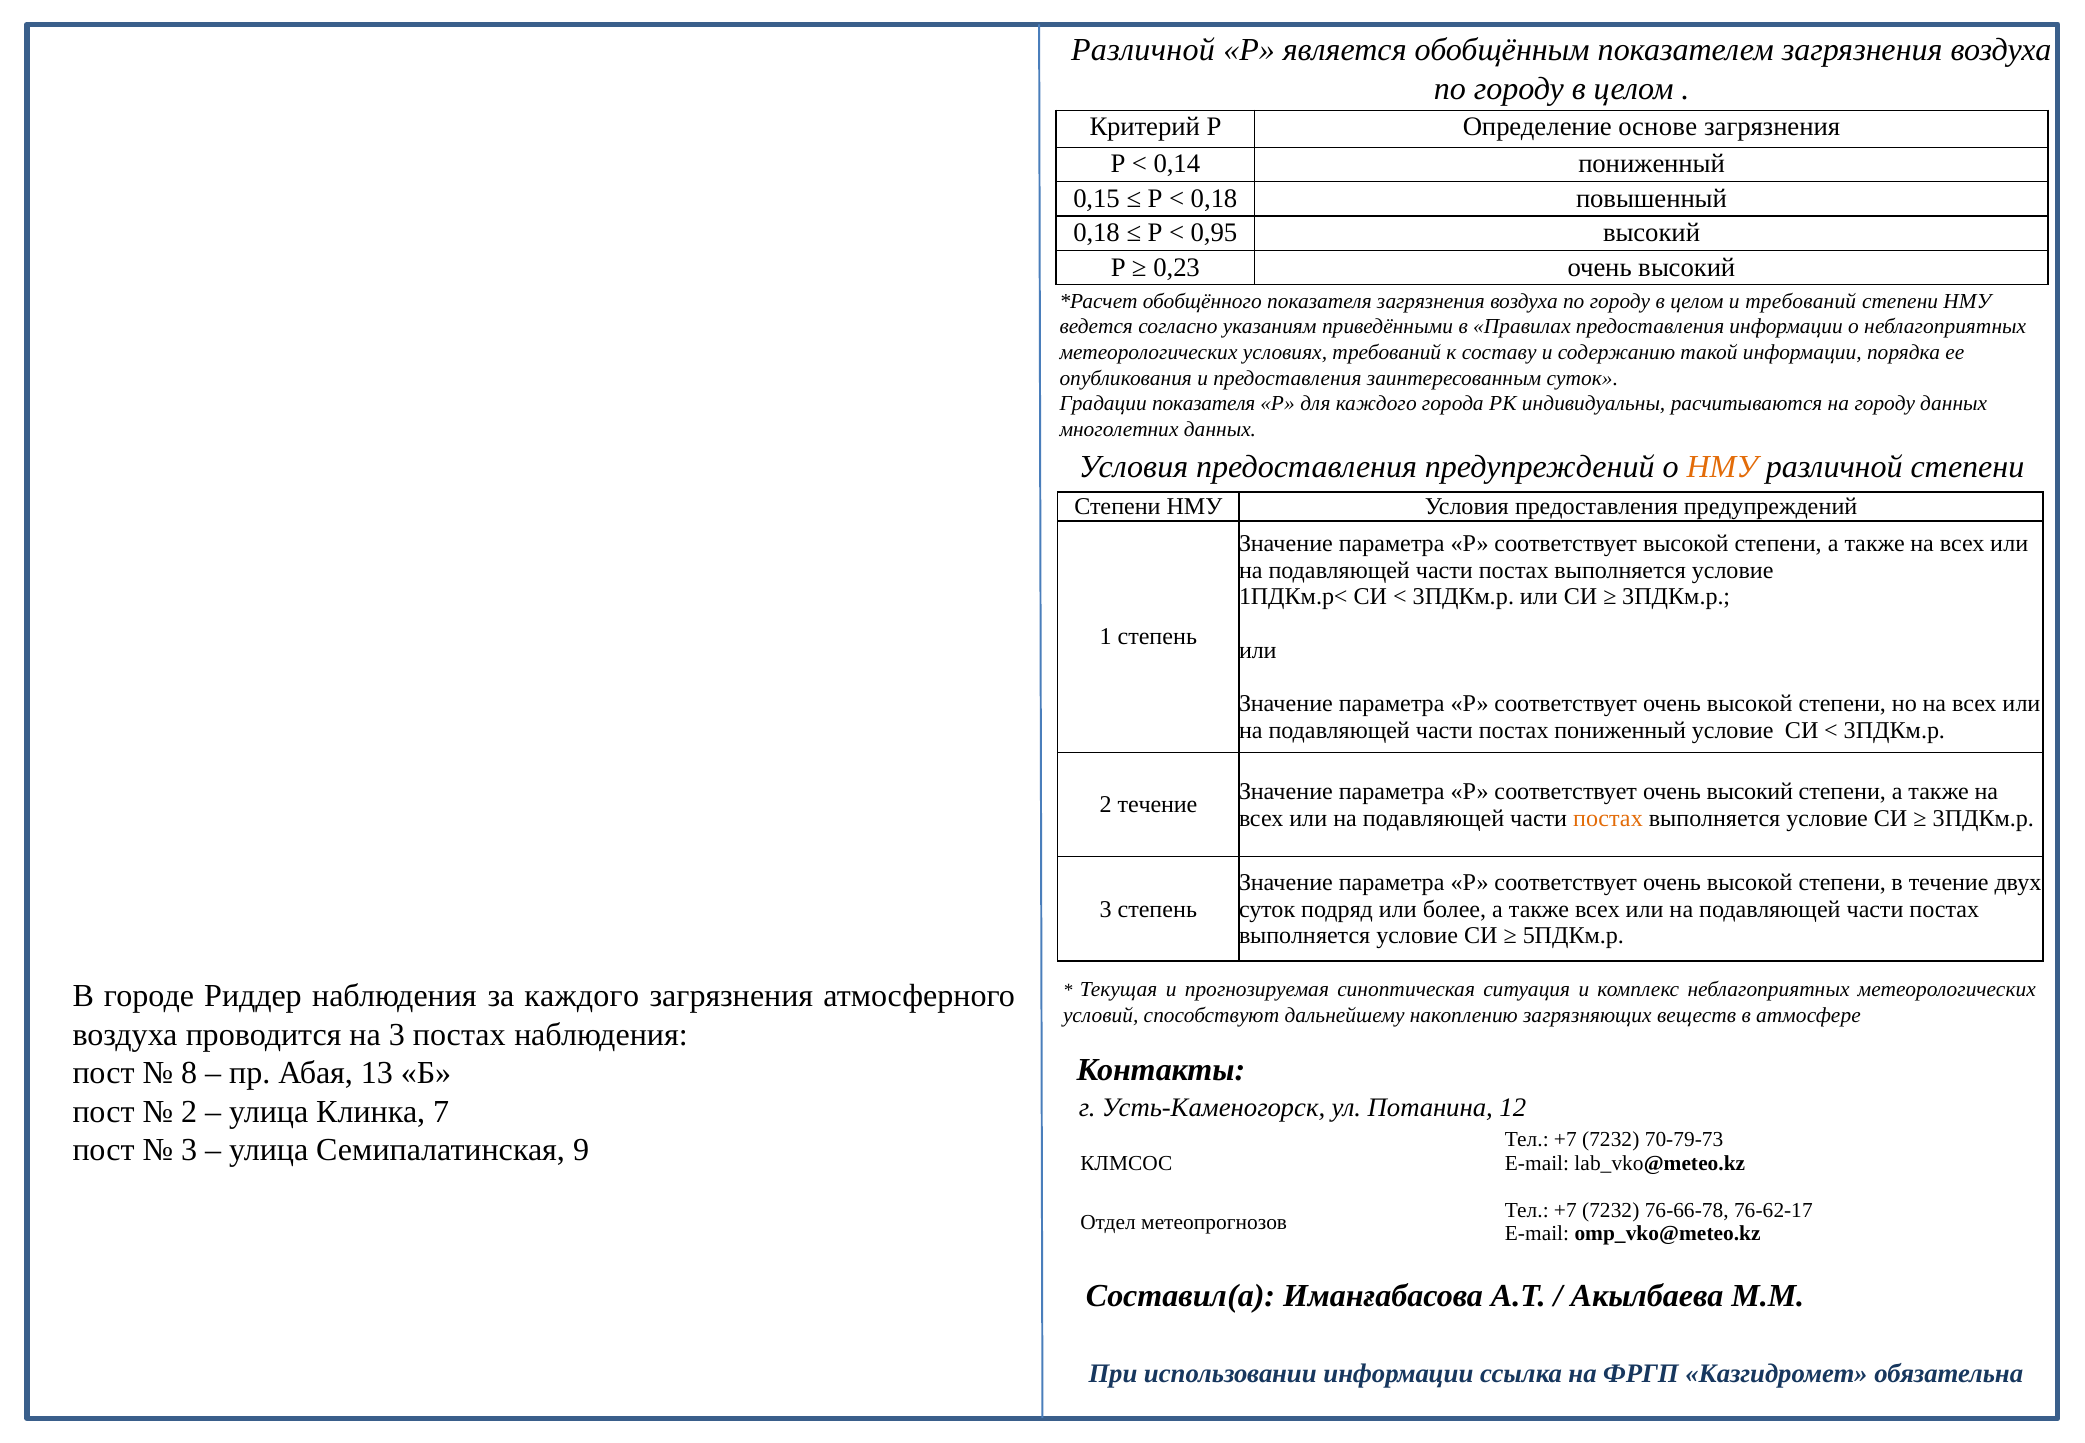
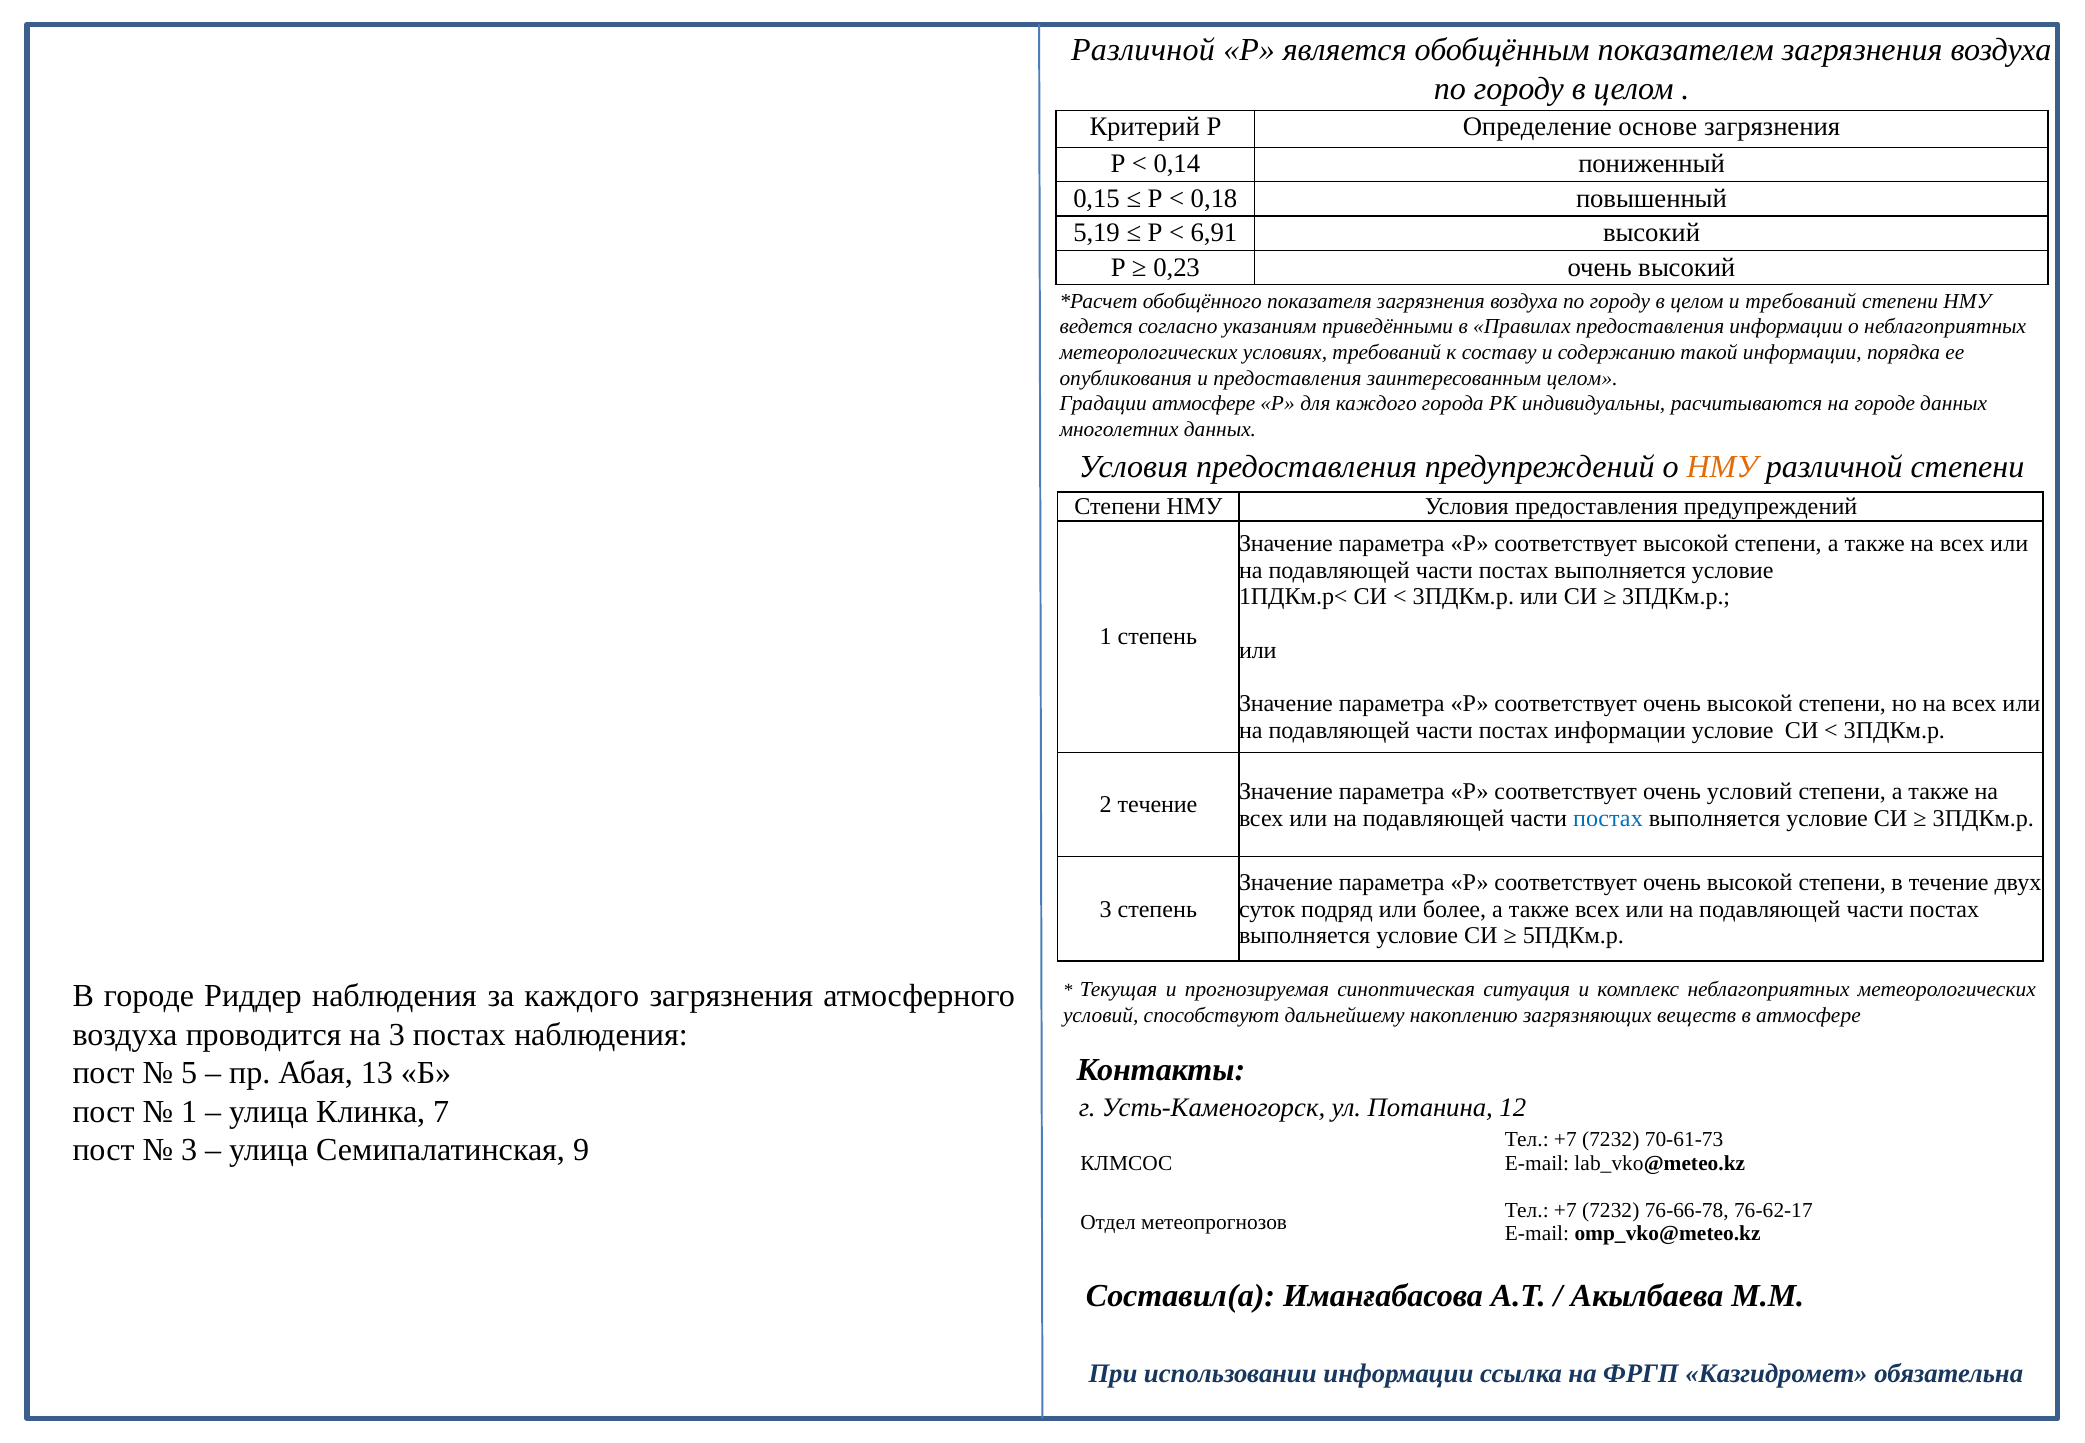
0,18 at (1097, 233): 0,18 -> 5,19
0,95: 0,95 -> 6,91
заинтересованным суток: суток -> целом
Градации показателя: показателя -> атмосфере
на городу: городу -> городе
постах пониженный: пониженный -> информации
соответствует очень высокий: высокий -> условий
постах at (1608, 818) colour: orange -> blue
8: 8 -> 5
2 at (189, 1112): 2 -> 1
70-79-73: 70-79-73 -> 70-61-73
